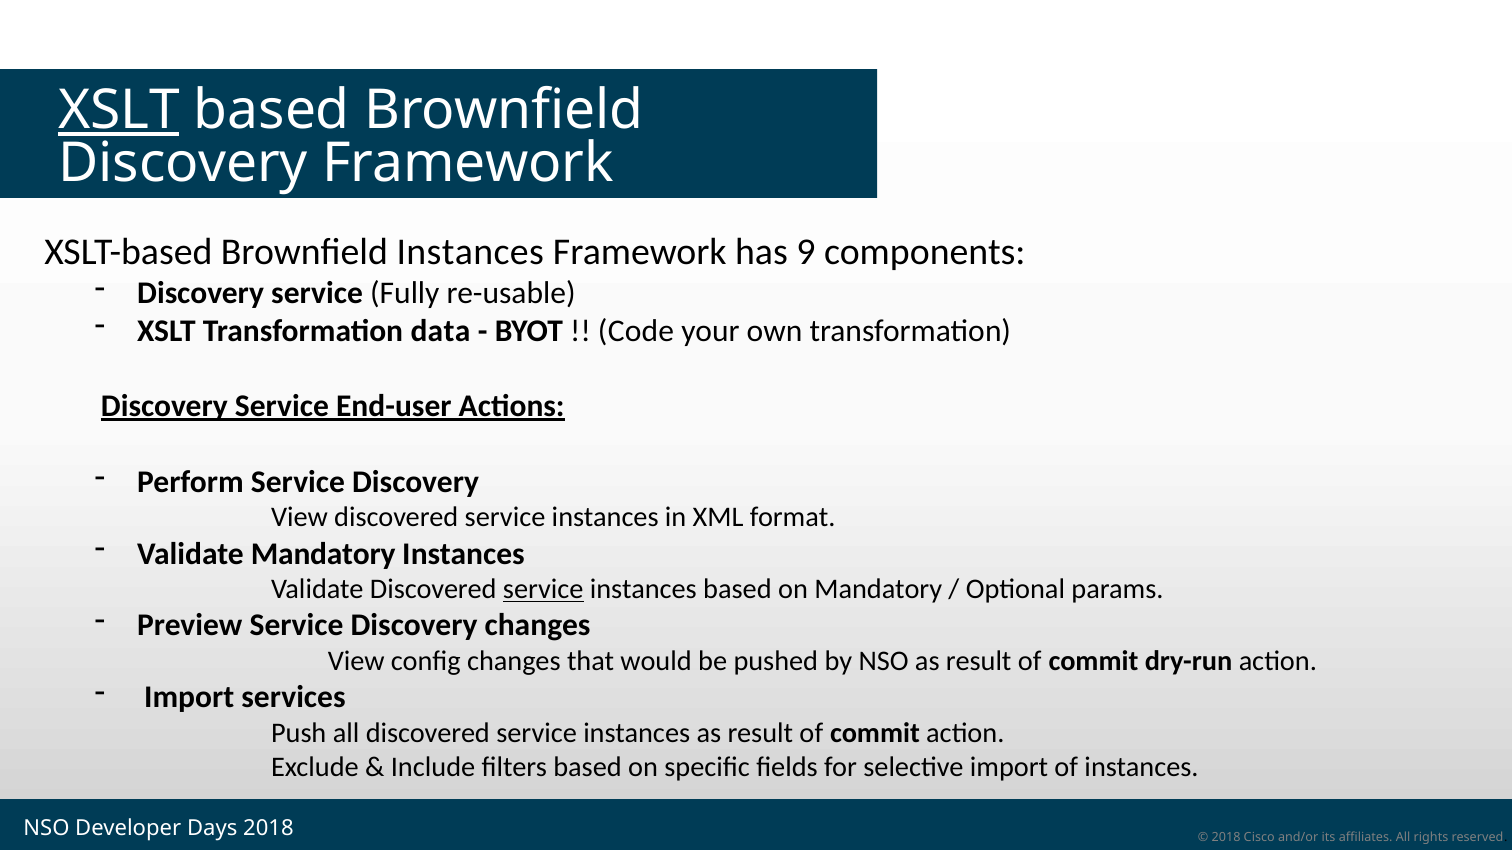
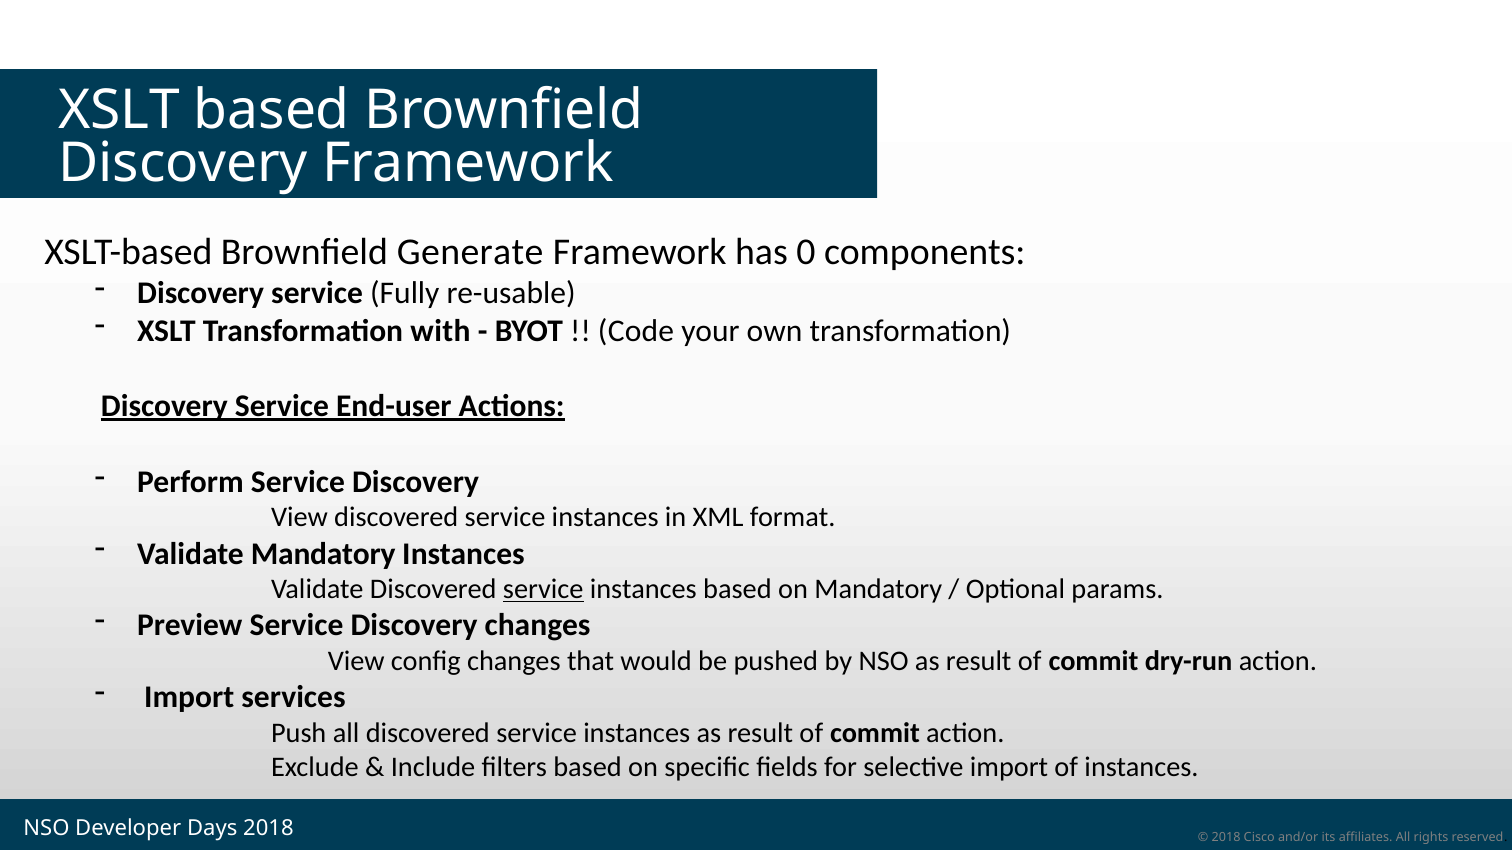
XSLT at (119, 110) underline: present -> none
Brownfield Instances: Instances -> Generate
9: 9 -> 0
data: data -> with
